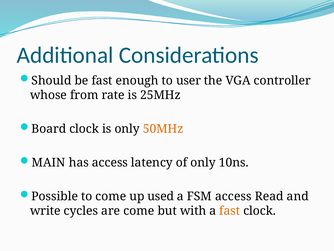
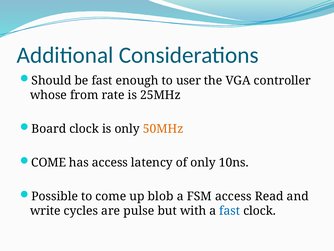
MAIN at (49, 162): MAIN -> COME
used: used -> blob
are come: come -> pulse
fast at (230, 211) colour: orange -> blue
